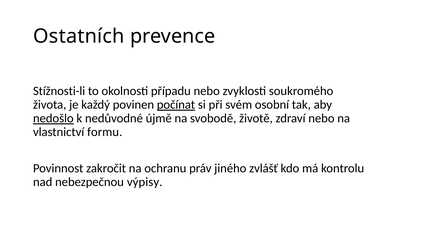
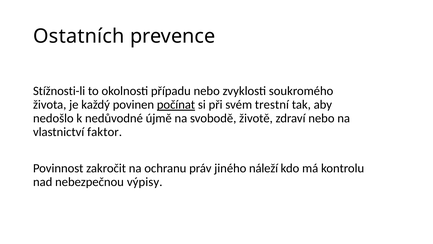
osobní: osobní -> trestní
nedošlo underline: present -> none
formu: formu -> faktor
zvlášť: zvlášť -> náleží
